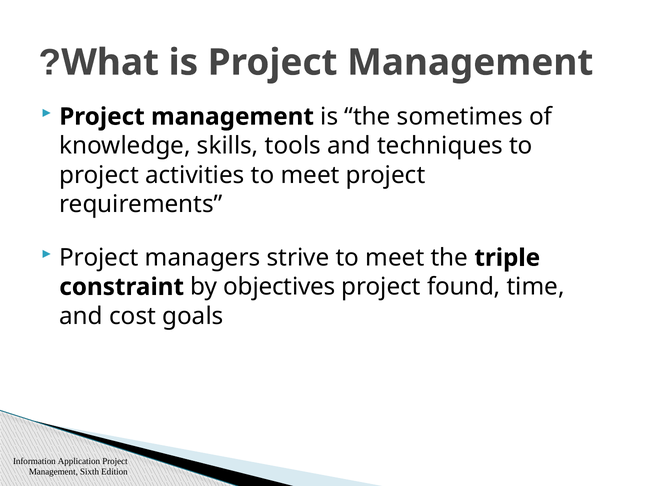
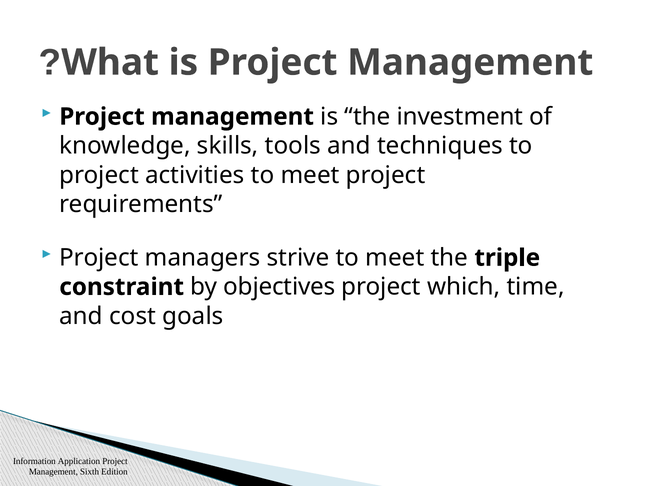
sometimes: sometimes -> investment
found: found -> which
